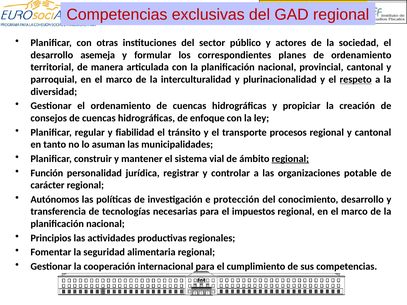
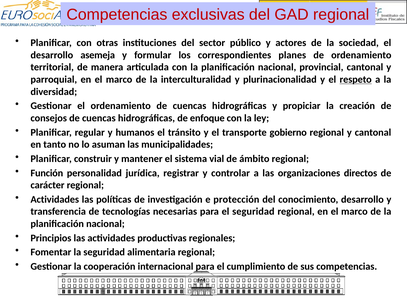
fiabilidad: fiabilidad -> humanos
procesos: procesos -> gobierno
regional at (290, 159) underline: present -> none
potable: potable -> directos
Autónomos at (55, 200): Autónomos -> Actividades
el impuestos: impuestos -> seguridad
